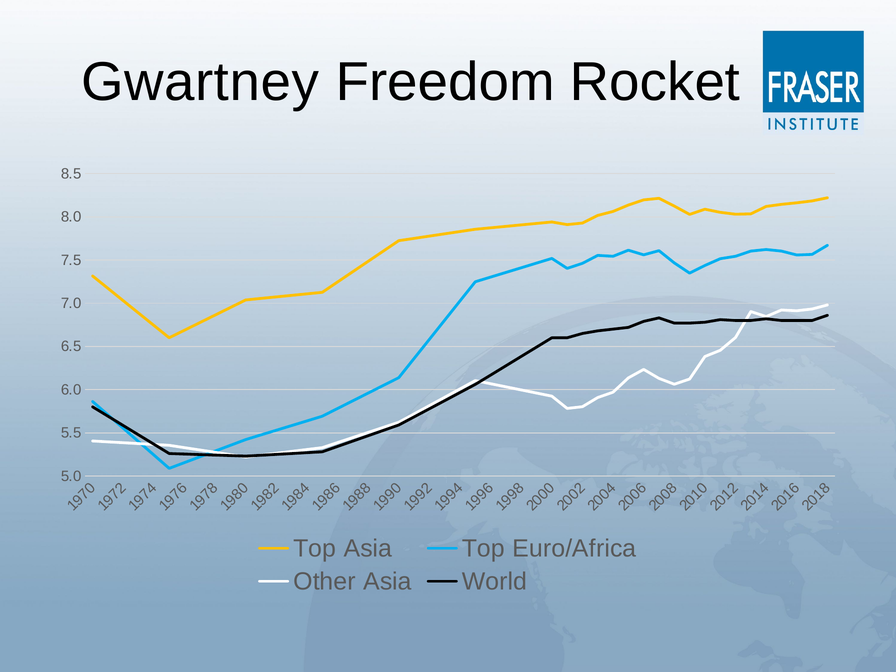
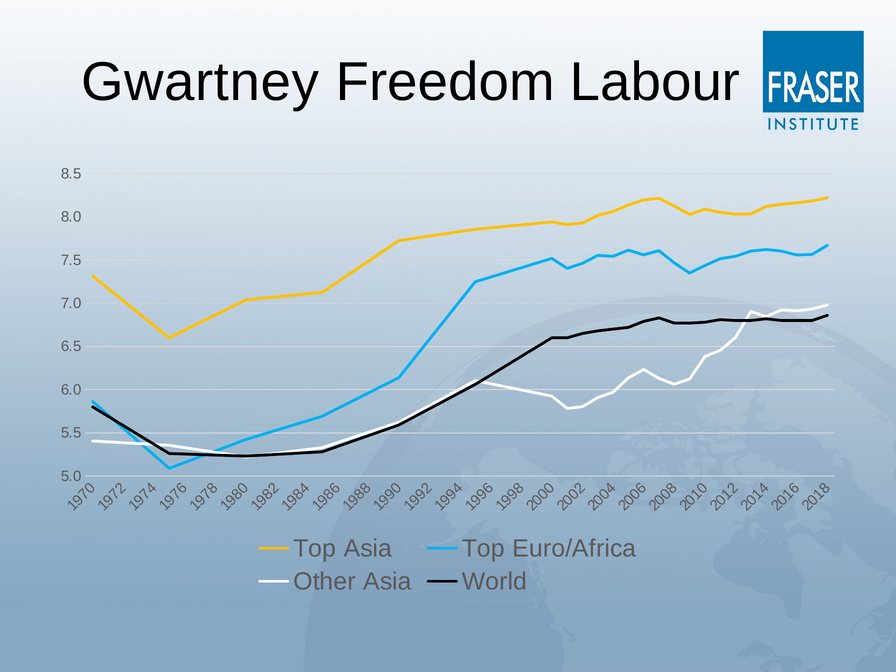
Rocket: Rocket -> Labour
